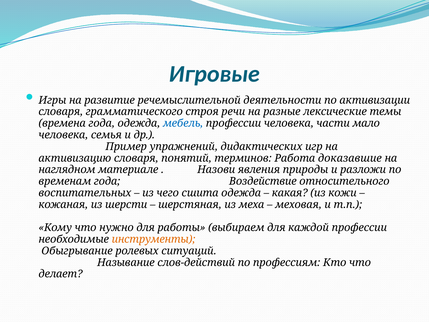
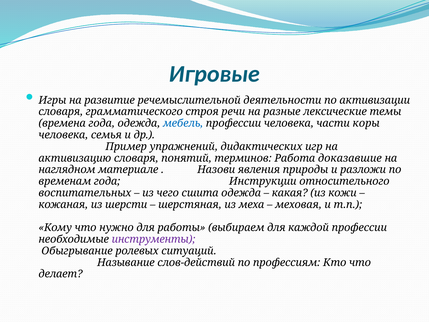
мало: мало -> коры
Воздействие: Воздействие -> Инструкции
инструменты colour: orange -> purple
